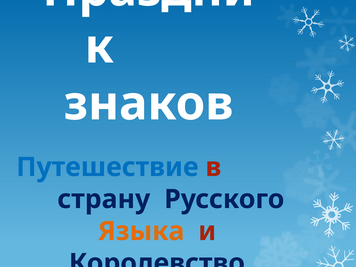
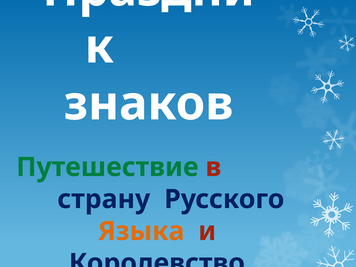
Путешествие colour: blue -> green
